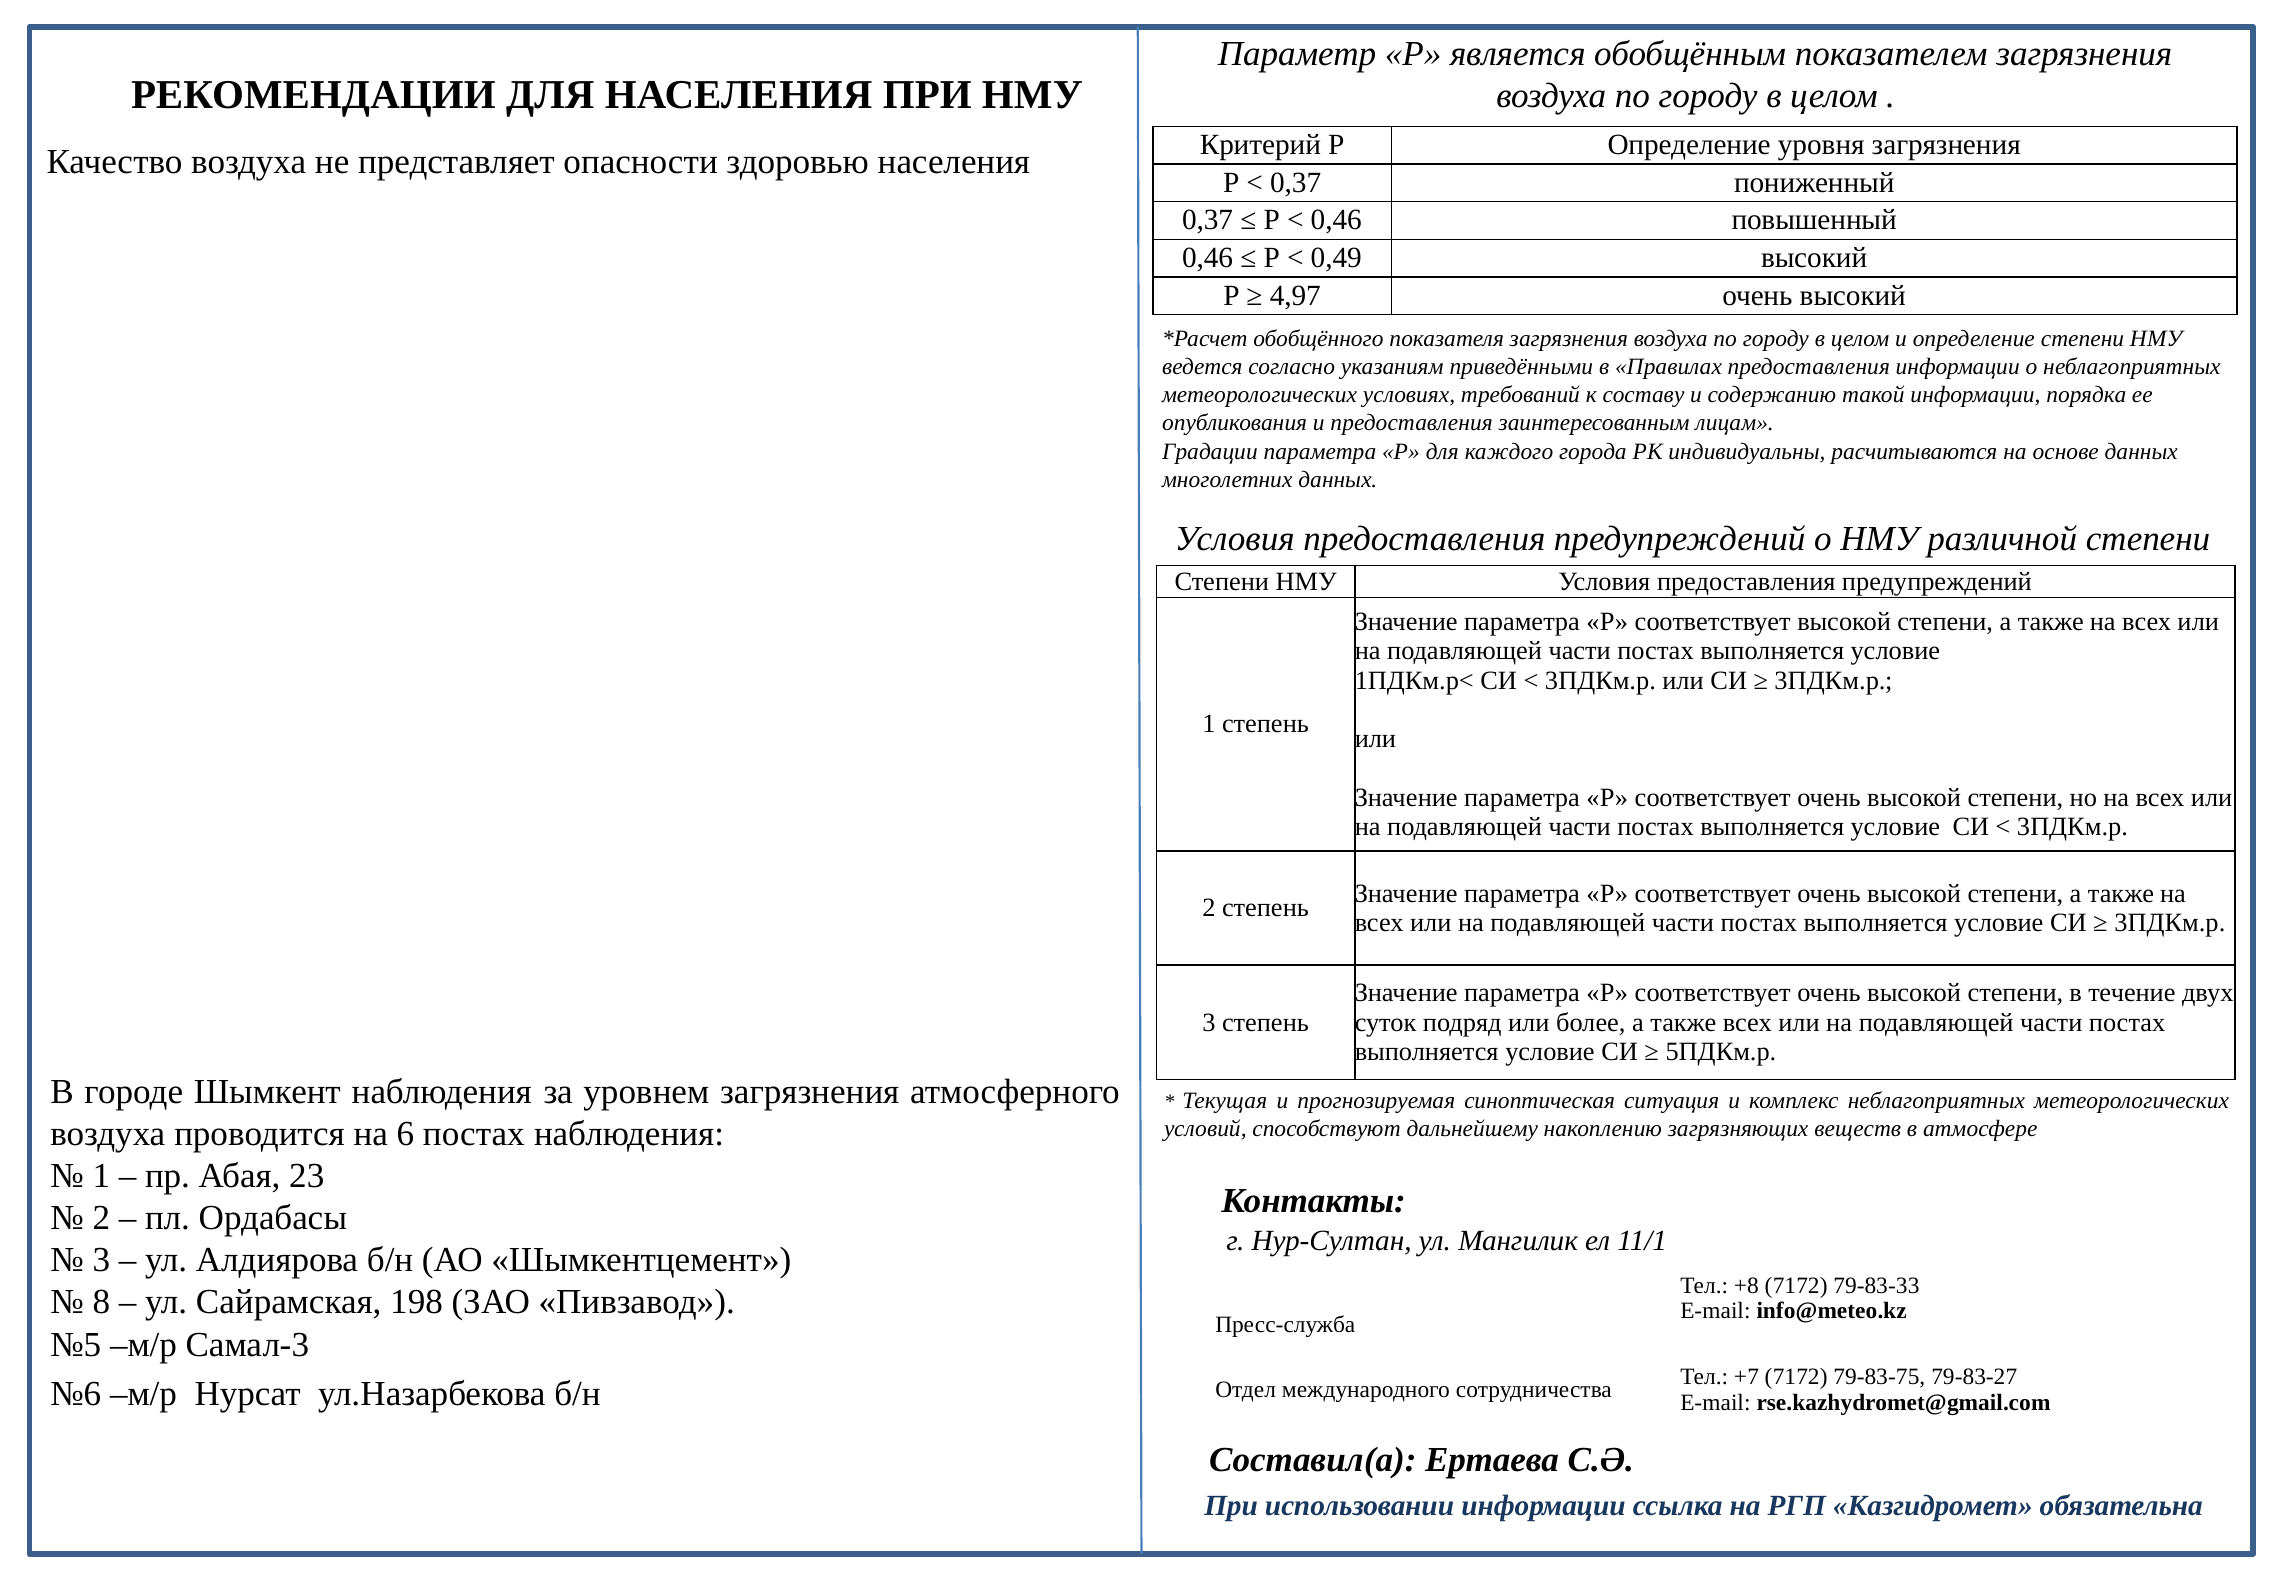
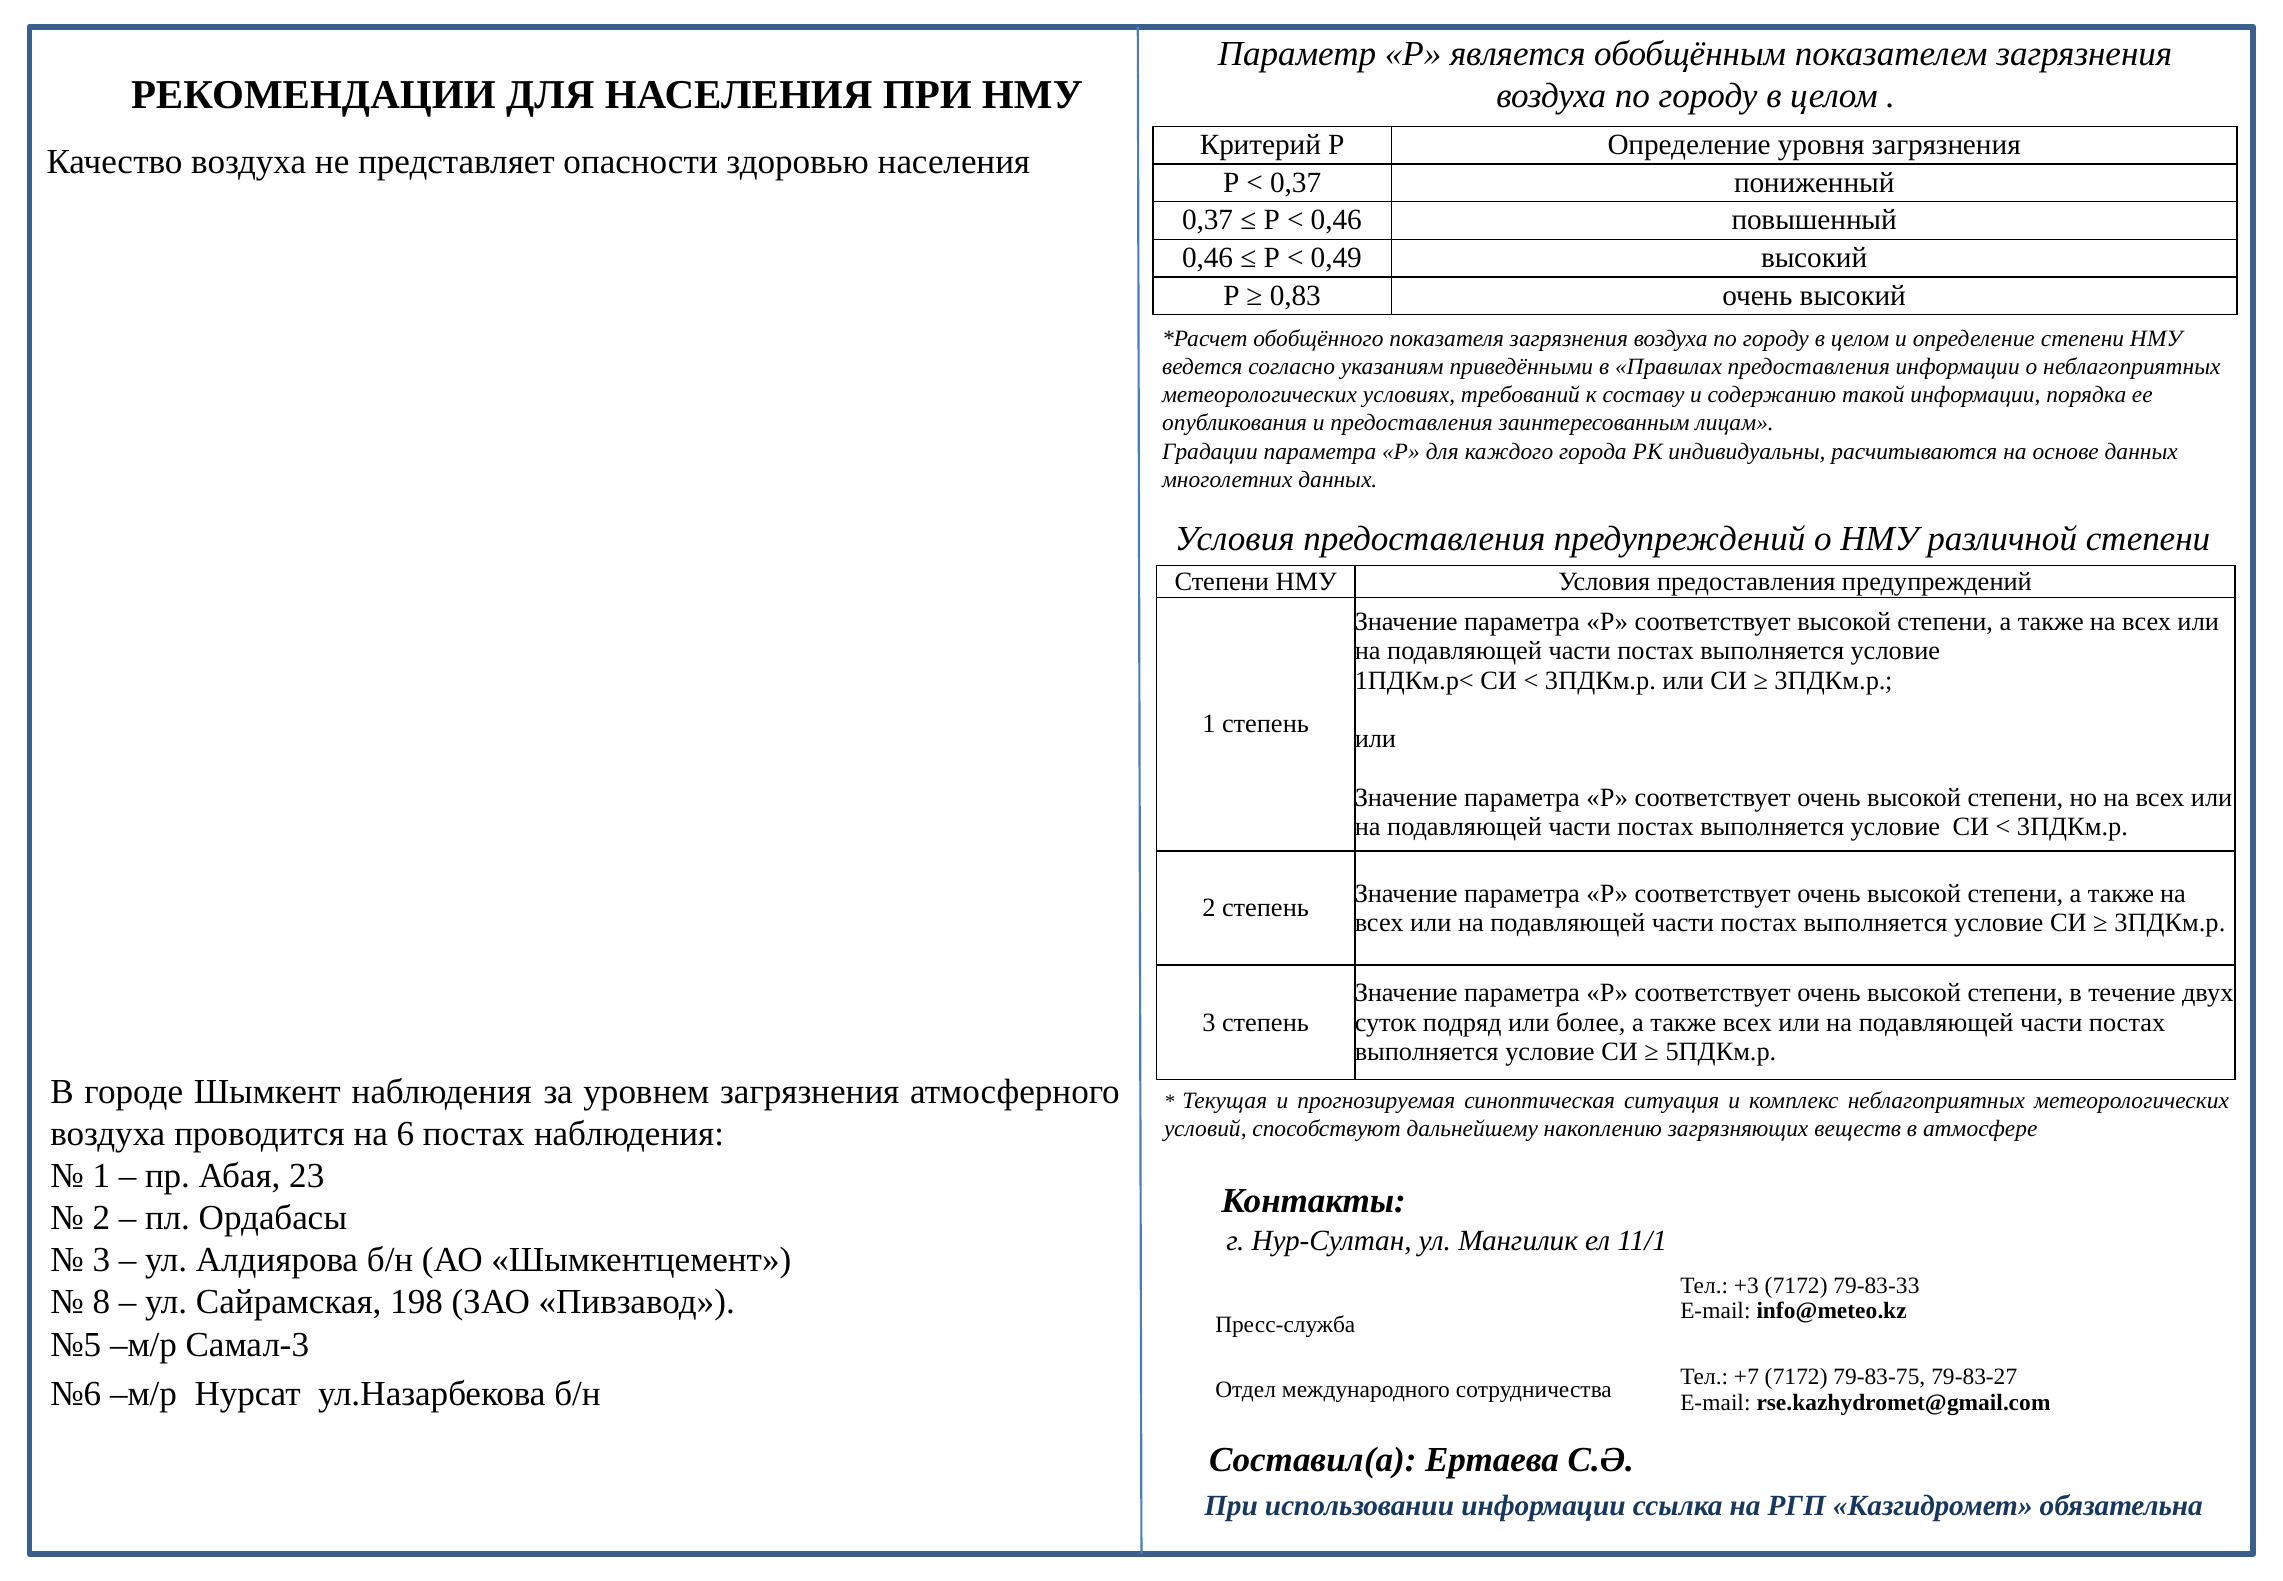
4,97: 4,97 -> 0,83
+8: +8 -> +3
